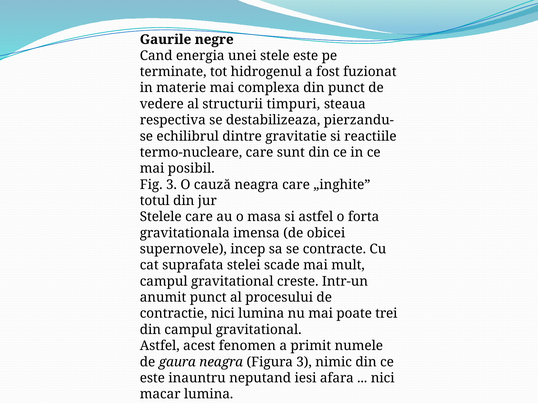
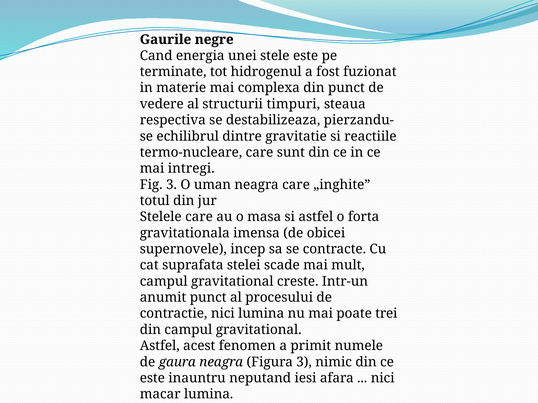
posibil: posibil -> intregi
cauză: cauză -> uman
